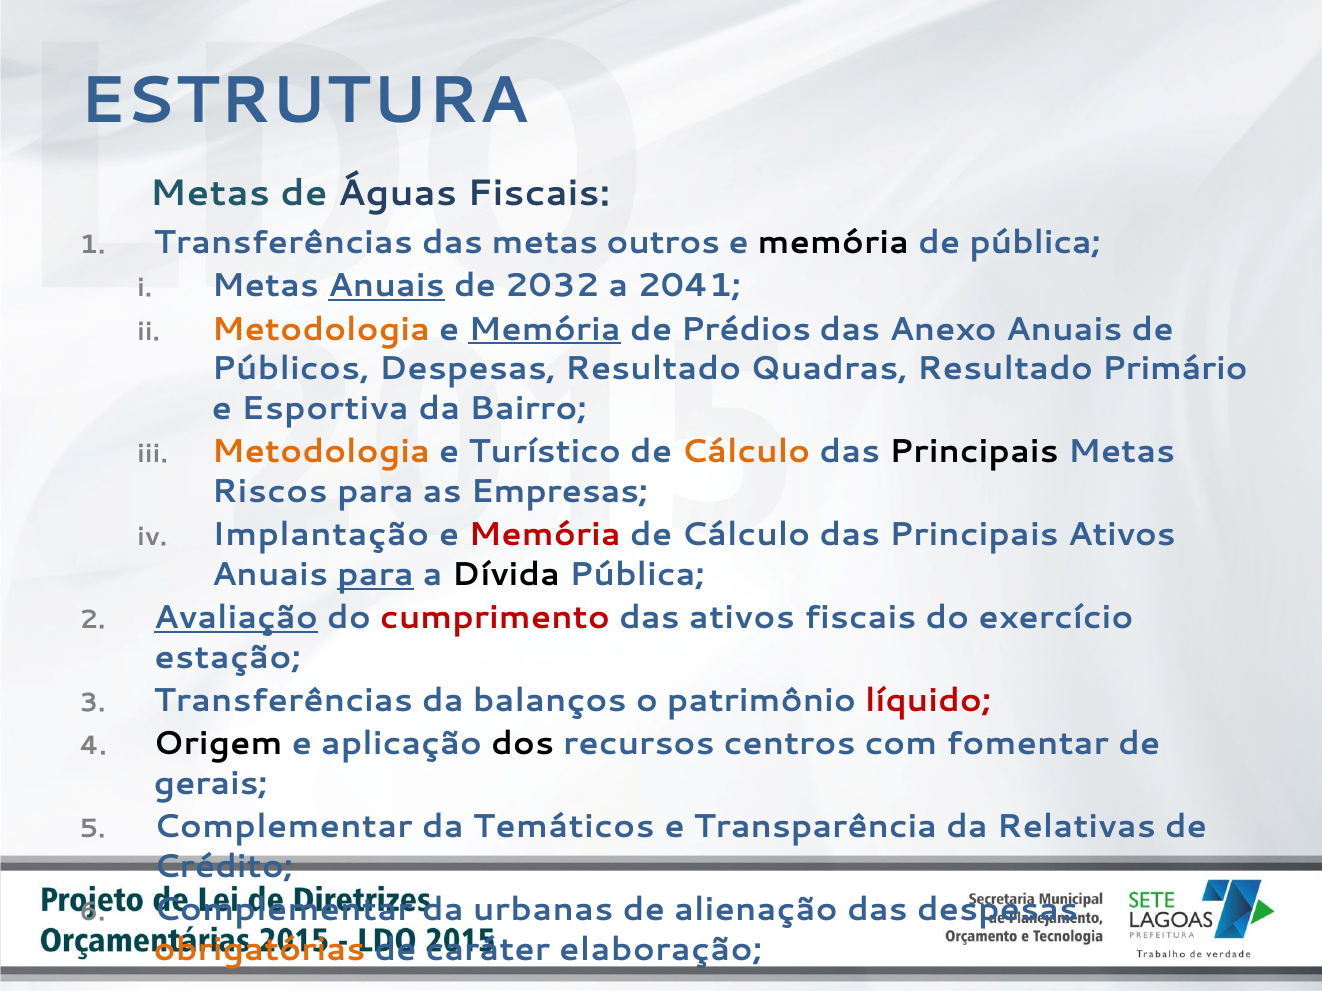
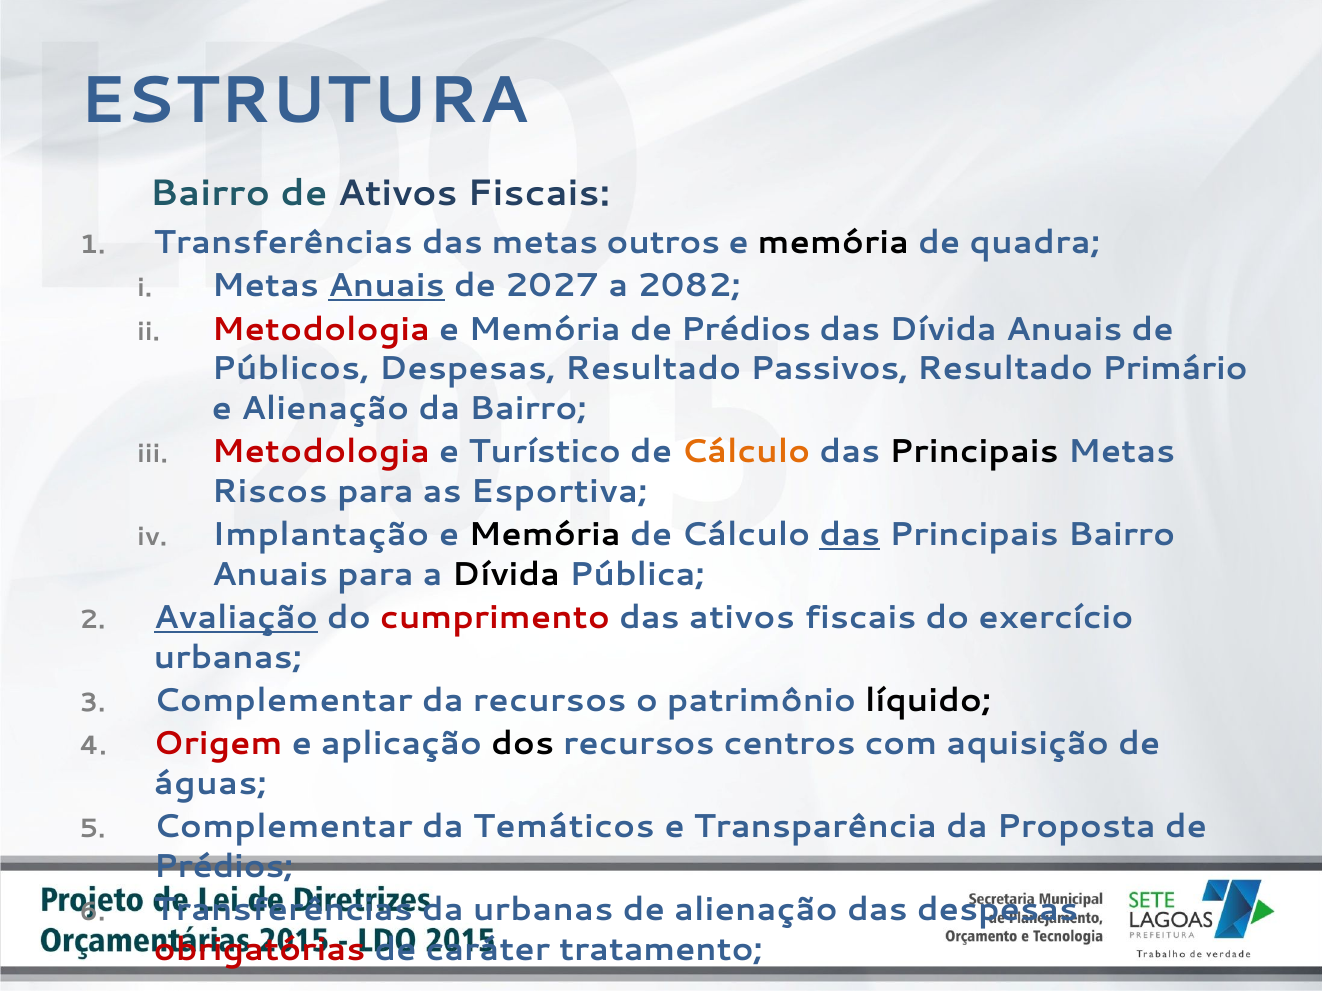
Metas at (210, 194): Metas -> Bairro
de Águas: Águas -> Ativos
de pública: pública -> quadra
2032: 2032 -> 2027
2041: 2041 -> 2082
Metodologia at (321, 329) colour: orange -> red
Memória at (545, 329) underline: present -> none
das Anexo: Anexo -> Dívida
Quadras: Quadras -> Passivos
e Esportiva: Esportiva -> Alienação
Metodologia at (321, 452) colour: orange -> red
Empresas: Empresas -> Esportiva
Memória at (545, 535) colour: red -> black
das at (850, 535) underline: none -> present
Principais Ativos: Ativos -> Bairro
para at (375, 575) underline: present -> none
estação at (228, 658): estação -> urbanas
Transferências at (283, 701): Transferências -> Complementar
da balanços: balanços -> recursos
líquido colour: red -> black
Origem colour: black -> red
fomentar: fomentar -> aquisição
gerais: gerais -> águas
Relativas: Relativas -> Proposta
Crédito at (223, 867): Crédito -> Prédios
Complementar at (283, 910): Complementar -> Transferências
obrigatórias colour: orange -> red
elaboração: elaboração -> tratamento
